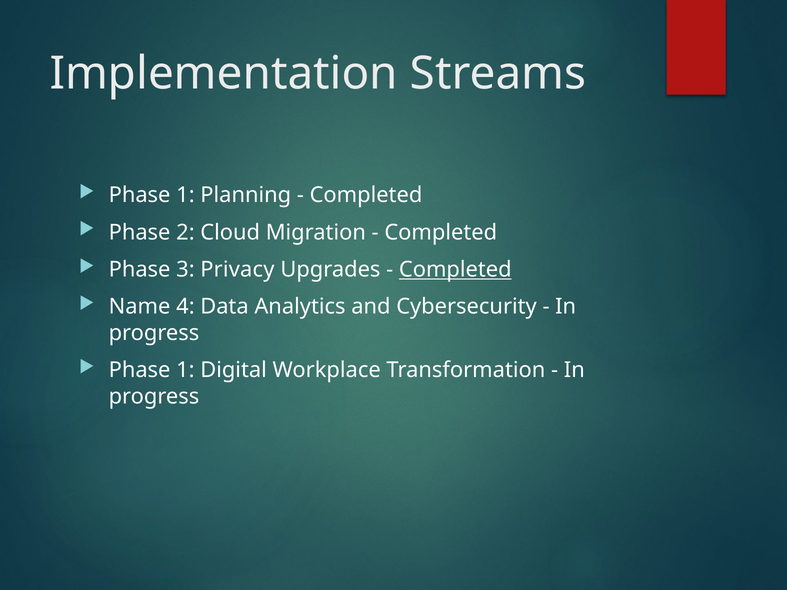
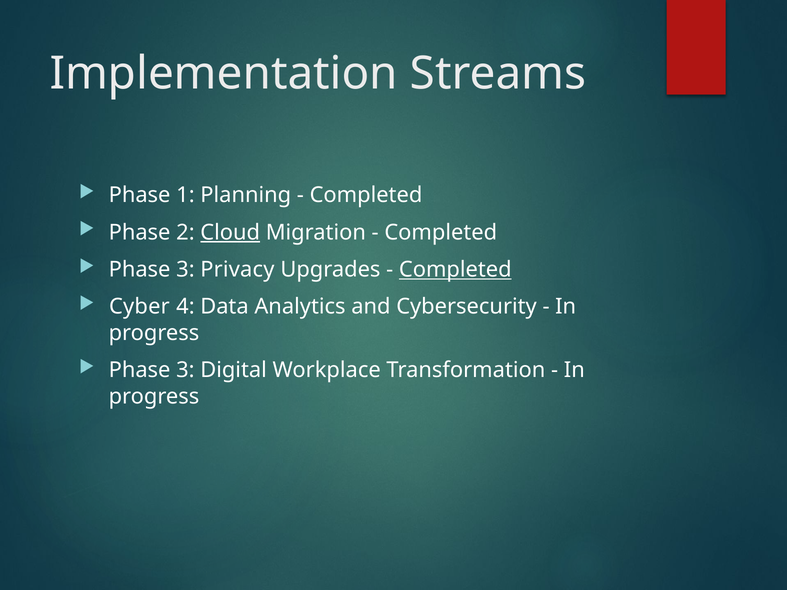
Cloud underline: none -> present
Name: Name -> Cyber
1 at (185, 370): 1 -> 3
